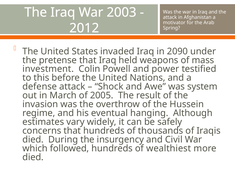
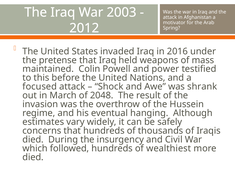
2090: 2090 -> 2016
investment: investment -> maintained
defense: defense -> focused
system: system -> shrank
2005: 2005 -> 2048
